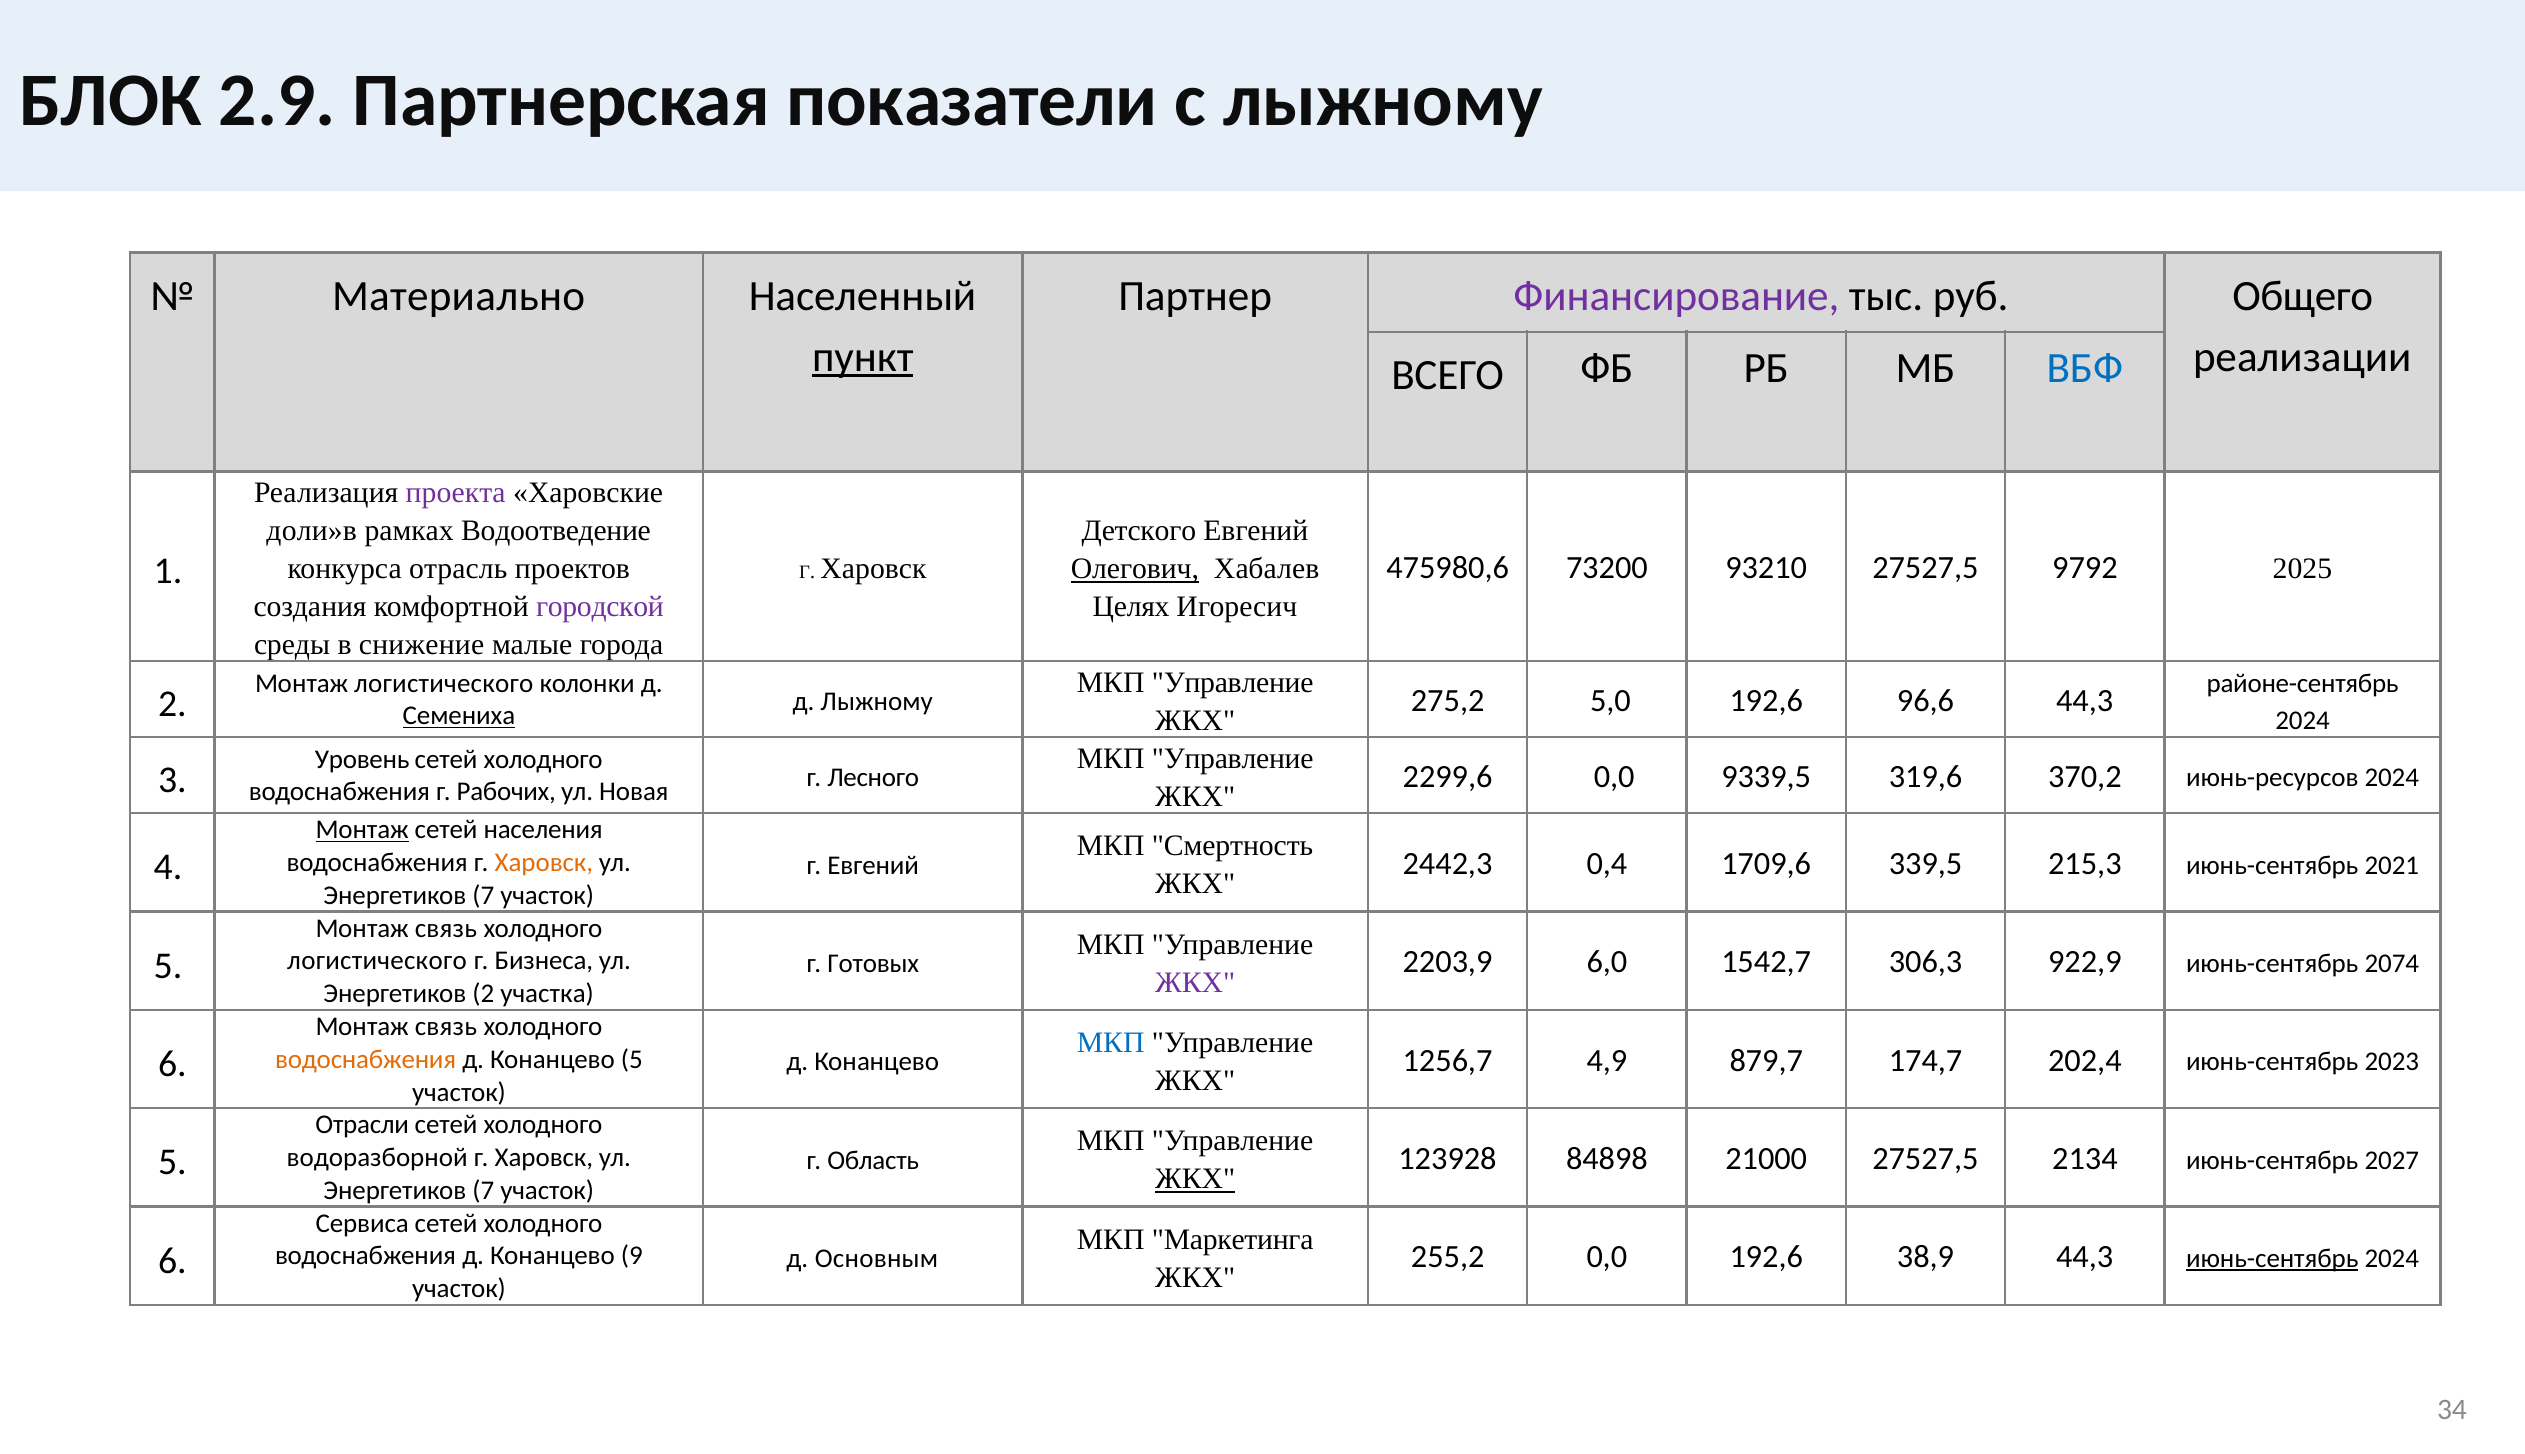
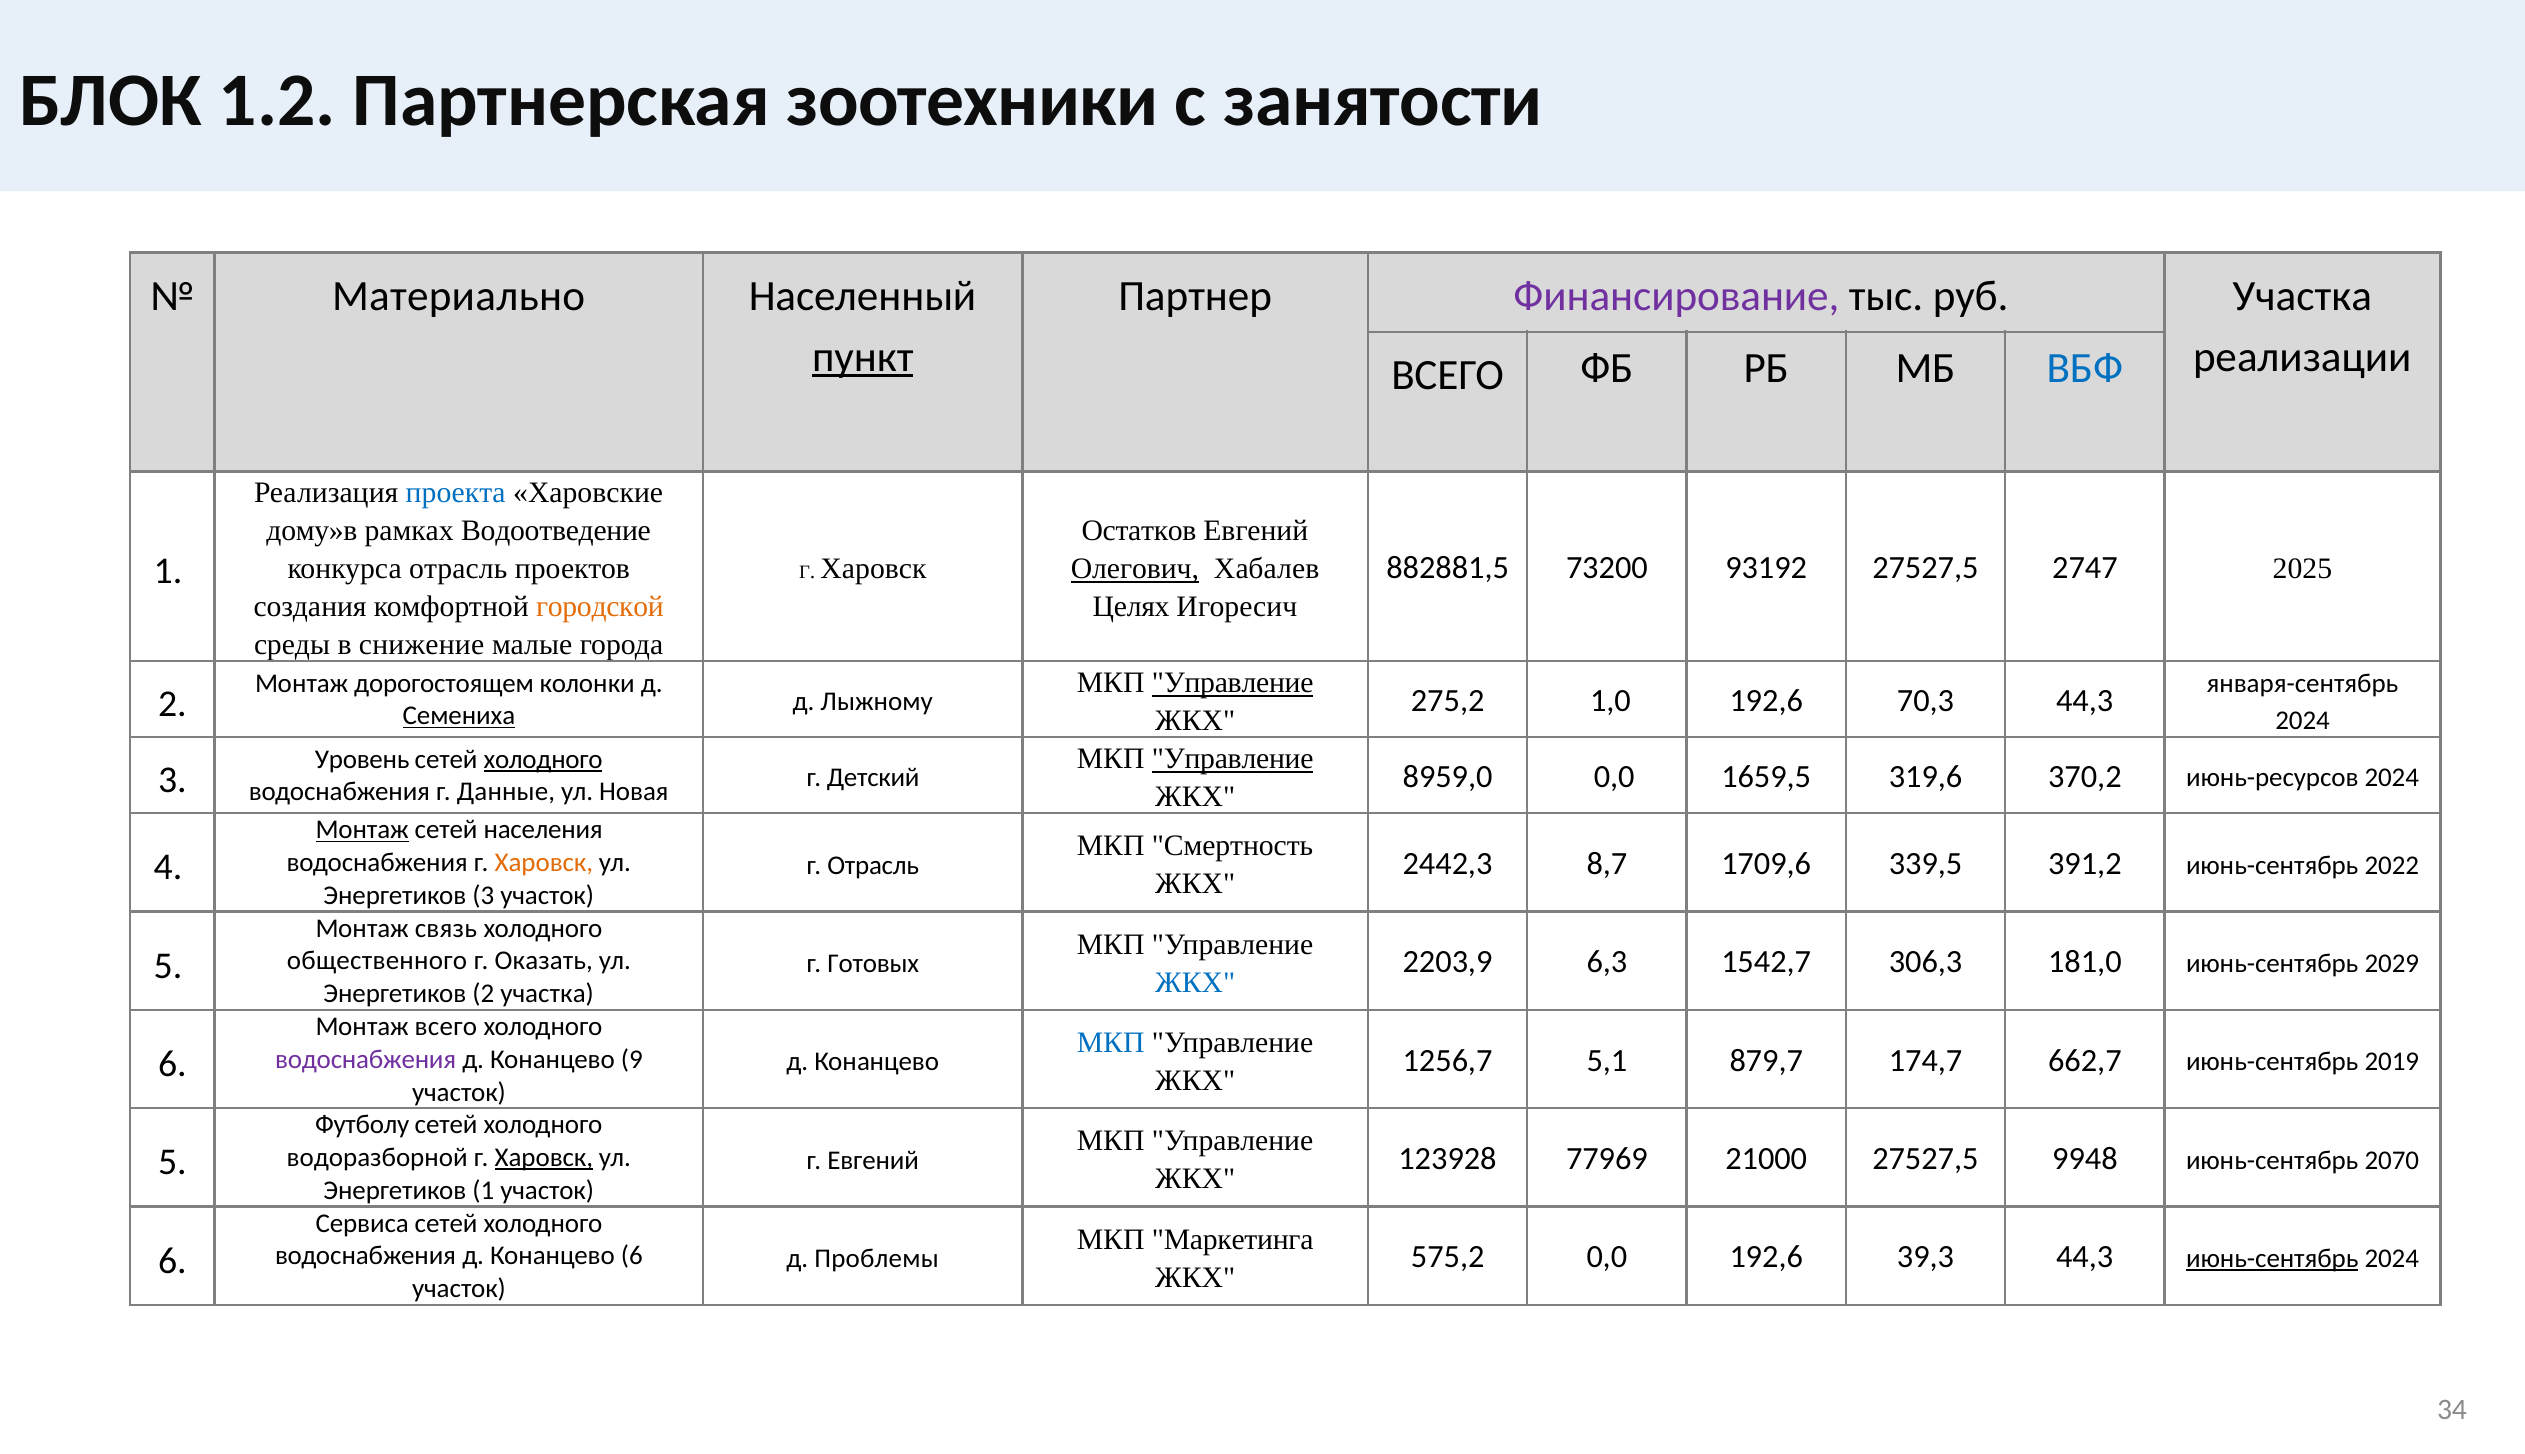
2.9: 2.9 -> 1.2
показатели: показатели -> зоотехники
с лыжному: лыжному -> занятости
руб Общего: Общего -> Участка
проекта colour: purple -> blue
доли»в: доли»в -> дому»в
Детского: Детского -> Остатков
475980,6: 475980,6 -> 882881,5
93210: 93210 -> 93192
9792: 9792 -> 2747
городской colour: purple -> orange
Управление at (1233, 683) underline: none -> present
Монтаж логистического: логистического -> дорогостоящем
районе-сентябрь: районе-сентябрь -> января-сентябрь
5,0: 5,0 -> 1,0
96,6: 96,6 -> 70,3
Управление at (1233, 759) underline: none -> present
холодного at (543, 759) underline: none -> present
2299,6: 2299,6 -> 8959,0
9339,5: 9339,5 -> 1659,5
Лесного: Лесного -> Детский
Рабочих: Рабочих -> Данные
0,4: 0,4 -> 8,7
215,3: 215,3 -> 391,2
2021: 2021 -> 2022
г Евгений: Евгений -> Отрасль
7 at (483, 895): 7 -> 3
6,0: 6,0 -> 6,3
922,9: 922,9 -> 181,0
2074: 2074 -> 2029
логистического at (377, 961): логистического -> общественного
Бизнеса: Бизнеса -> Оказать
ЖКХ at (1195, 982) colour: purple -> blue
связь at (446, 1026): связь -> всего
4,9: 4,9 -> 5,1
202,4: 202,4 -> 662,7
2023: 2023 -> 2019
водоснабжения at (366, 1059) colour: orange -> purple
Конанцево 5: 5 -> 9
Отрасли: Отрасли -> Футболу
84898: 84898 -> 77969
2134: 2134 -> 9948
2027: 2027 -> 2070
Харовск at (544, 1157) underline: none -> present
г Область: Область -> Евгений
ЖКХ at (1195, 1179) underline: present -> none
7 at (483, 1190): 7 -> 1
255,2: 255,2 -> 575,2
38,9: 38,9 -> 39,3
Конанцево 9: 9 -> 6
Основным: Основным -> Проблемы
